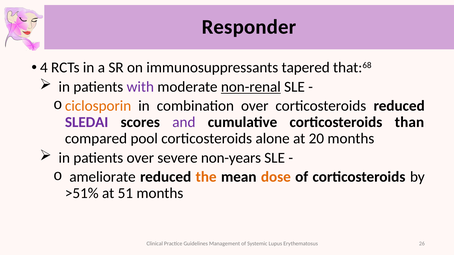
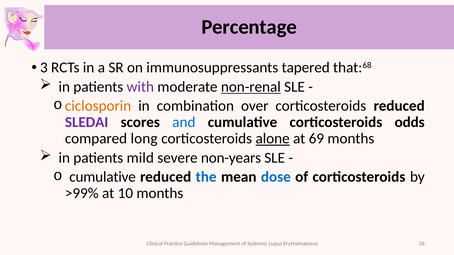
Responder: Responder -> Percentage
4: 4 -> 3
and colour: purple -> blue
than: than -> odds
pool: pool -> long
alone underline: none -> present
20: 20 -> 69
patients over: over -> mild
ameliorate at (103, 177): ameliorate -> cumulative
the colour: orange -> blue
dose colour: orange -> blue
>51%: >51% -> >99%
51: 51 -> 10
